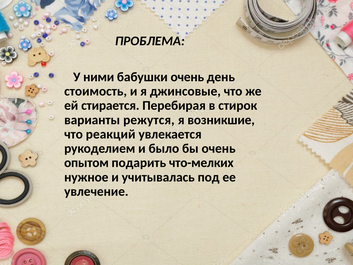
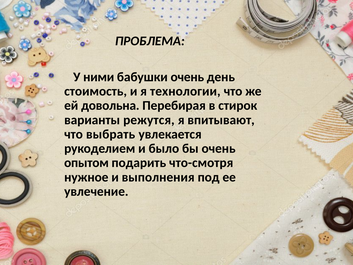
джинсовые: джинсовые -> технологии
стирается: стирается -> довольна
возникшие: возникшие -> впитывают
реакций: реакций -> выбрать
что-мелких: что-мелких -> что-смотря
учитывалась: учитывалась -> выполнения
